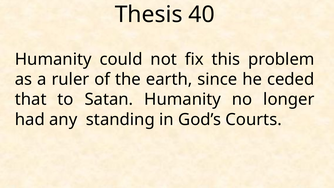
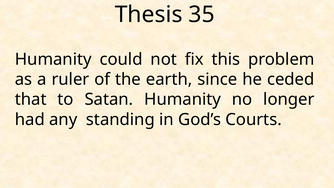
40: 40 -> 35
